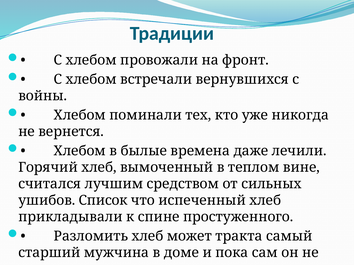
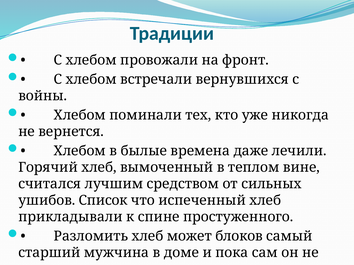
тракта: тракта -> блоков
